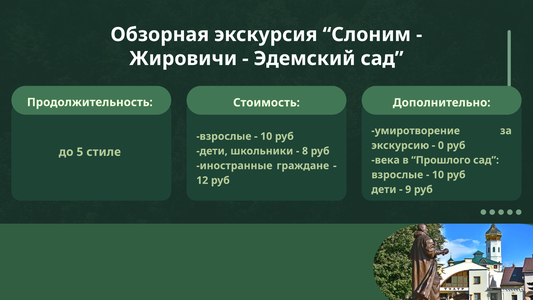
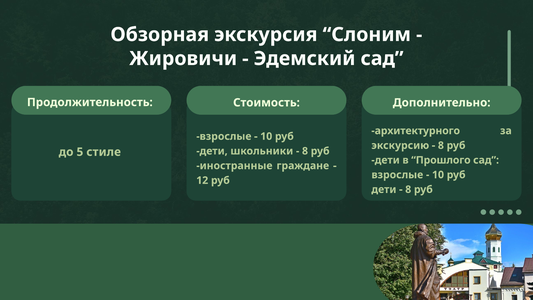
умиротворение: умиротворение -> архитектурного
0 at (441, 145): 0 -> 8
века at (386, 160): века -> дети
9 at (408, 189): 9 -> 8
